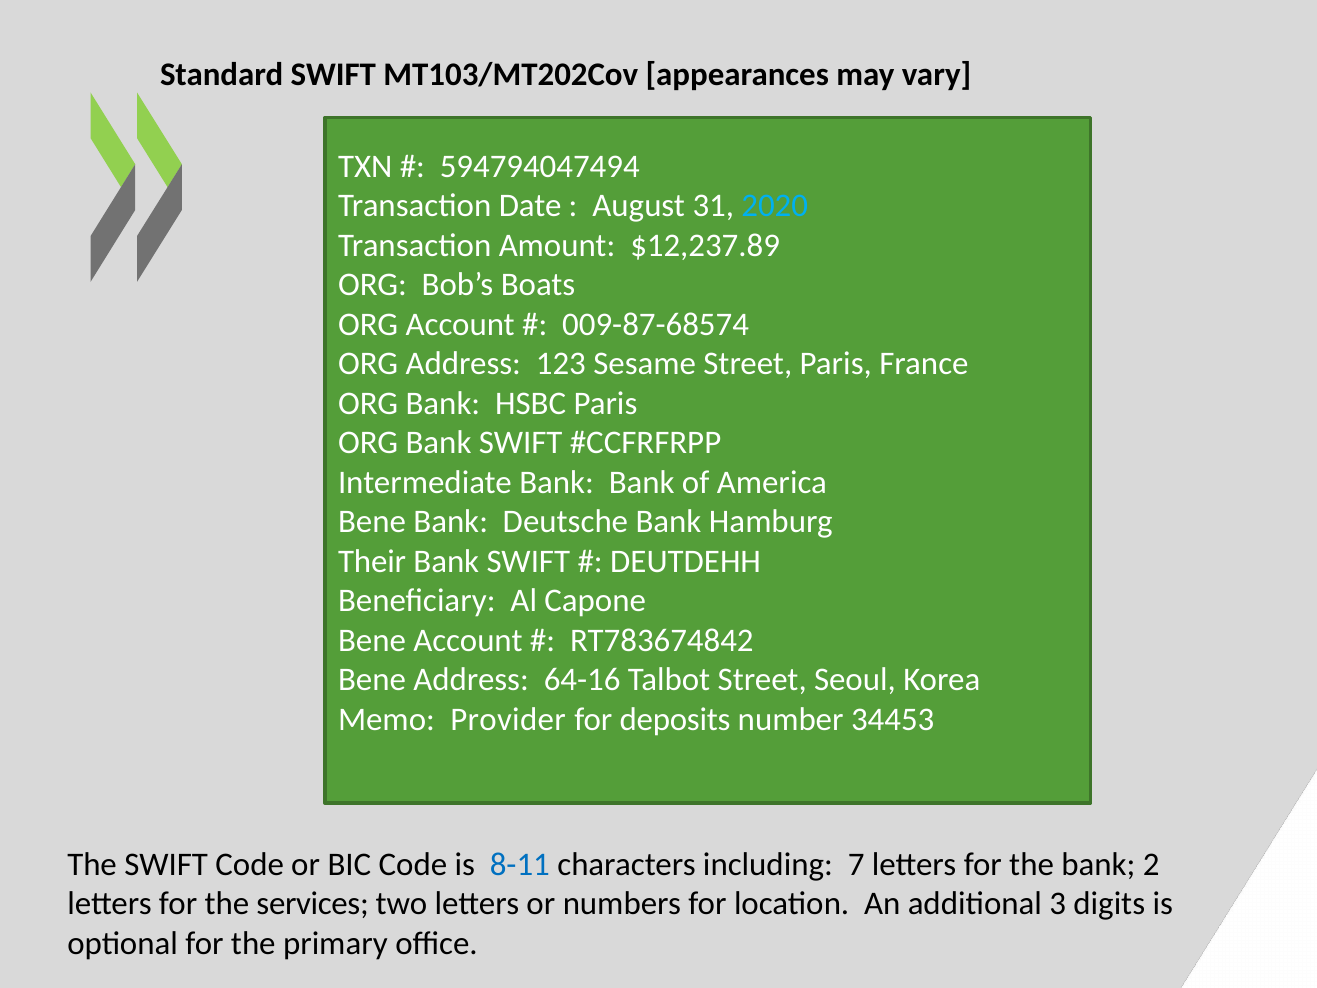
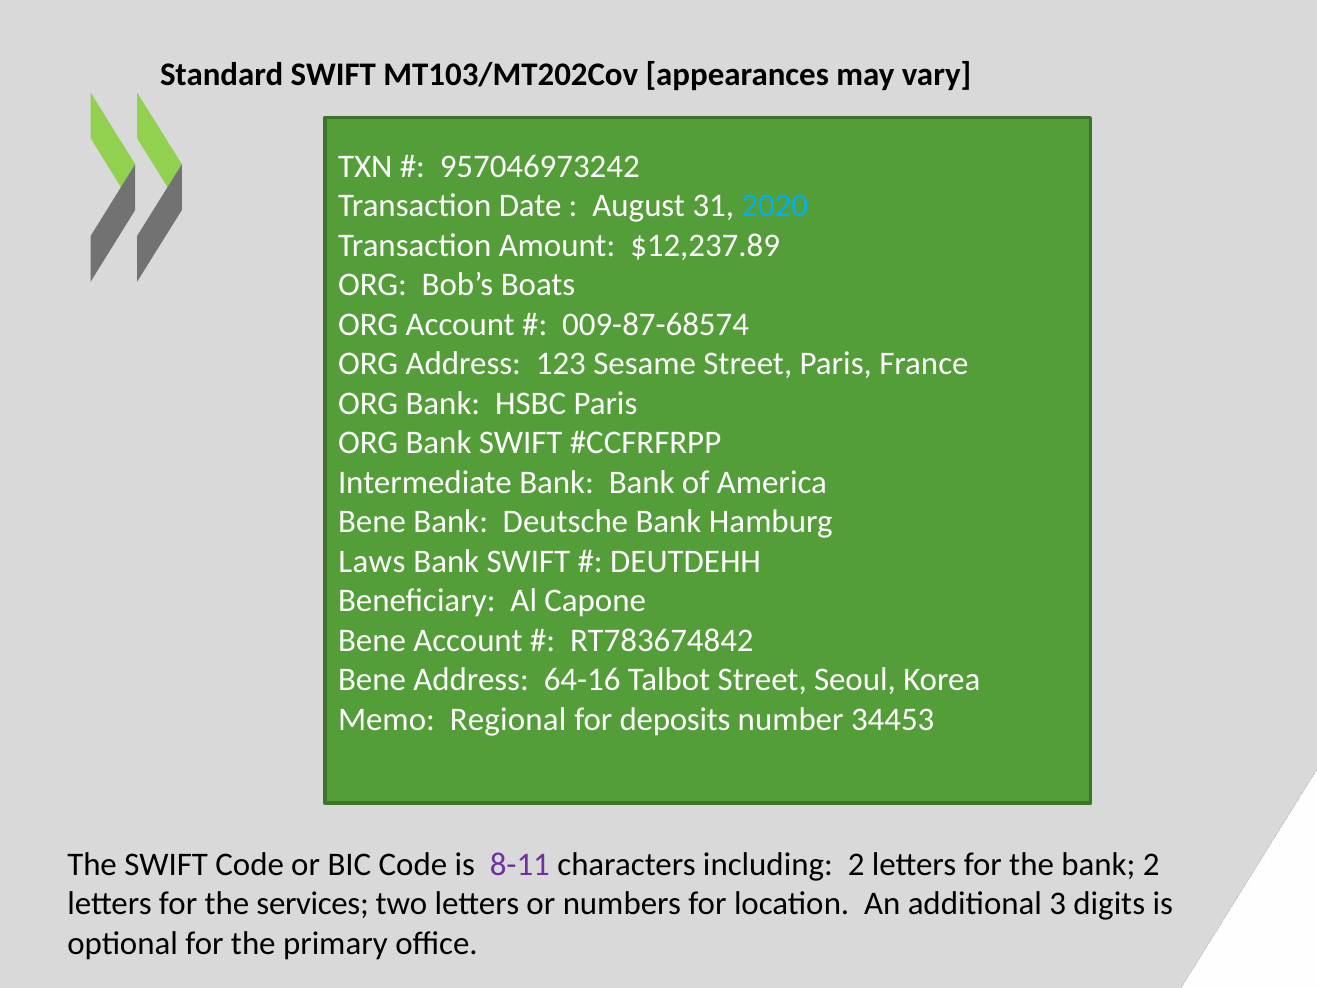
594794047494: 594794047494 -> 957046973242
Their: Their -> Laws
Provider: Provider -> Regional
8-11 colour: blue -> purple
including 7: 7 -> 2
